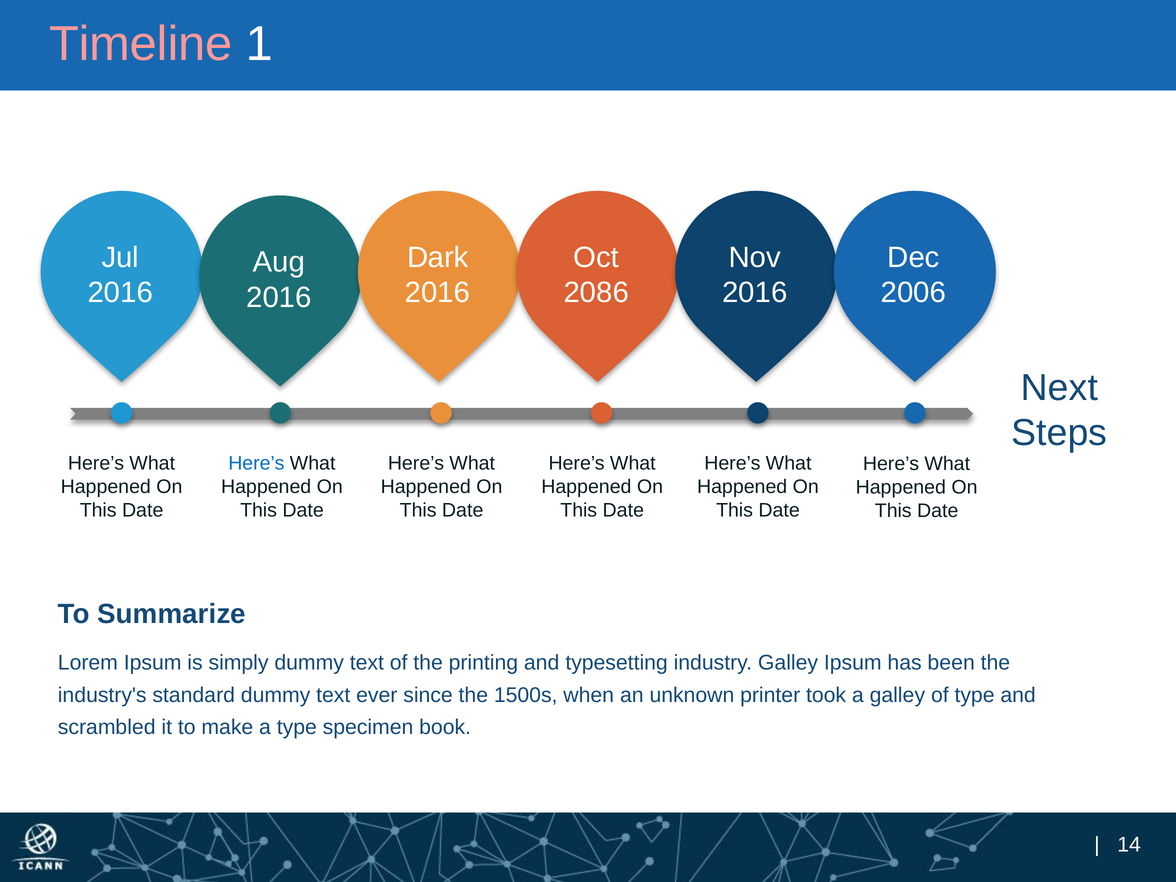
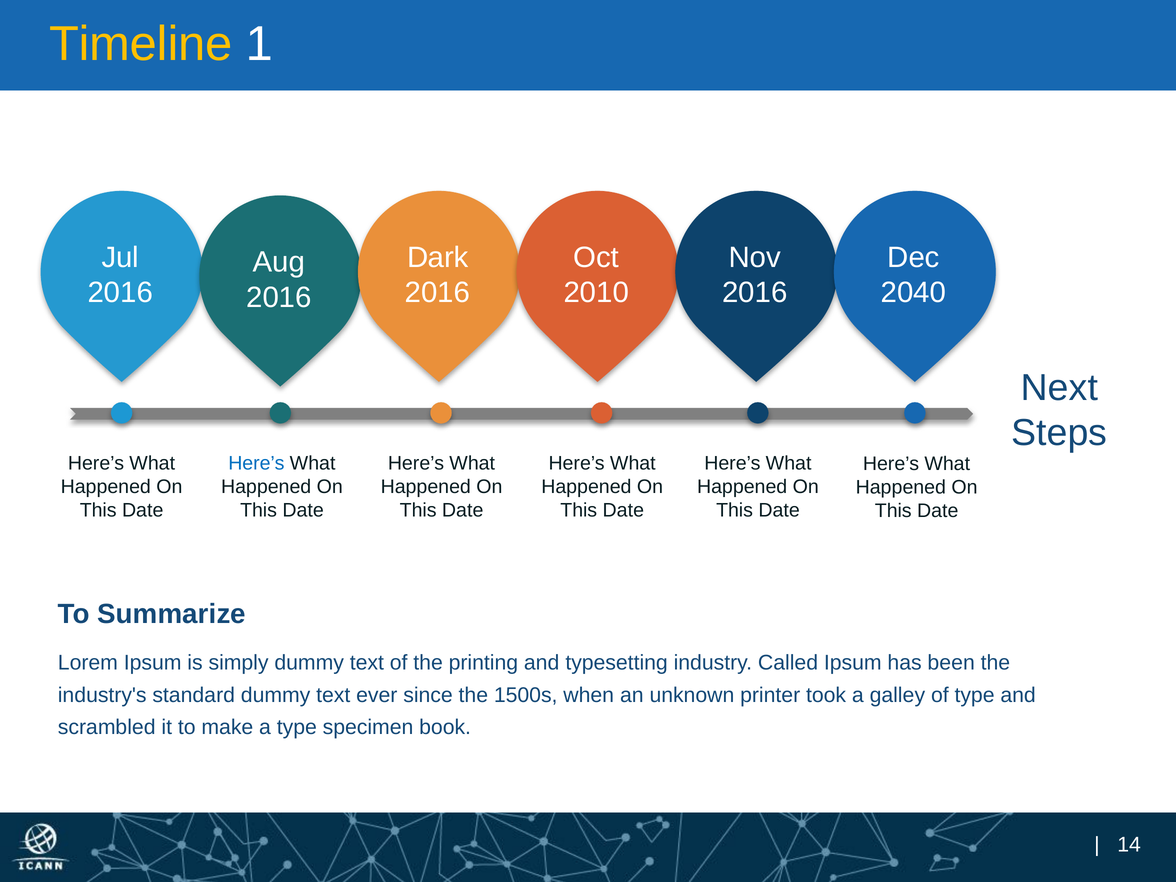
Timeline colour: pink -> yellow
2086: 2086 -> 2010
2006: 2006 -> 2040
industry Galley: Galley -> Called
